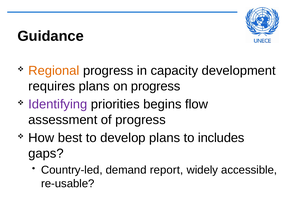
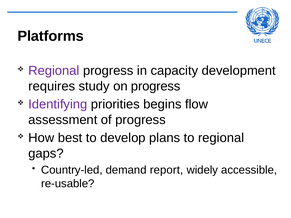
Guidance: Guidance -> Platforms
Regional at (54, 71) colour: orange -> purple
requires plans: plans -> study
to includes: includes -> regional
